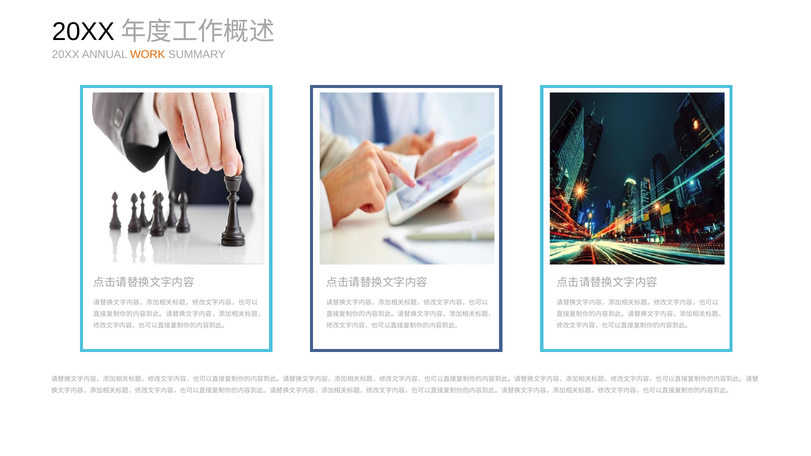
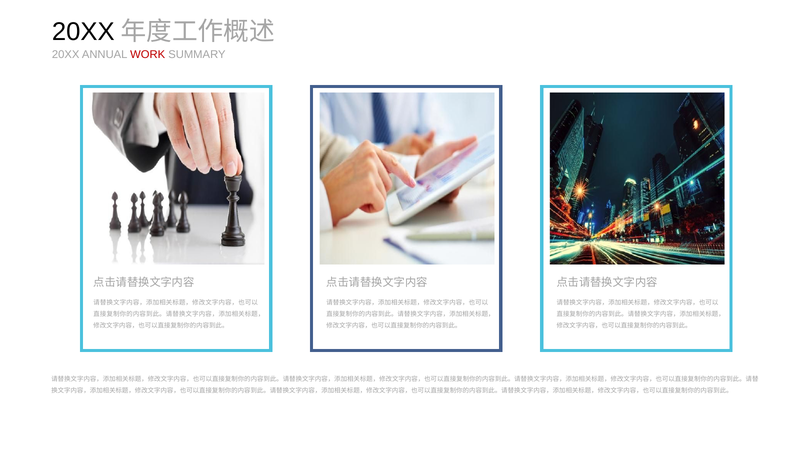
WORK colour: orange -> red
